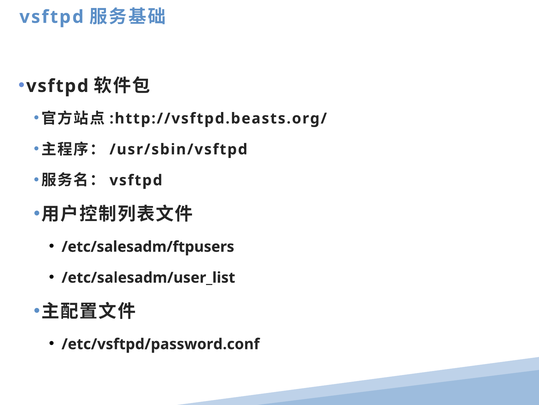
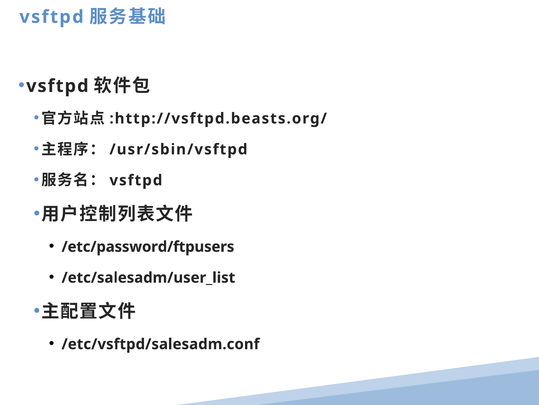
/etc/salesadm/ftpusers: /etc/salesadm/ftpusers -> /etc/password/ftpusers
/etc/vsftpd/password.conf: /etc/vsftpd/password.conf -> /etc/vsftpd/salesadm.conf
